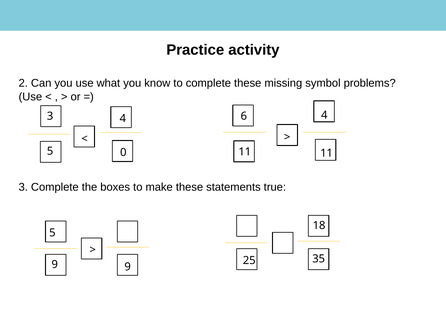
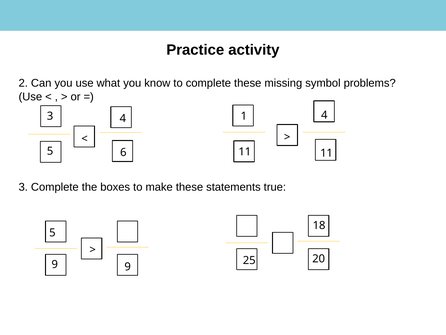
6: 6 -> 1
0: 0 -> 6
35: 35 -> 20
